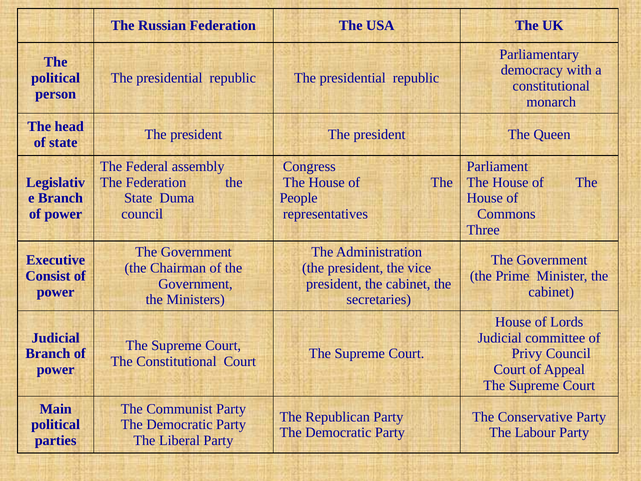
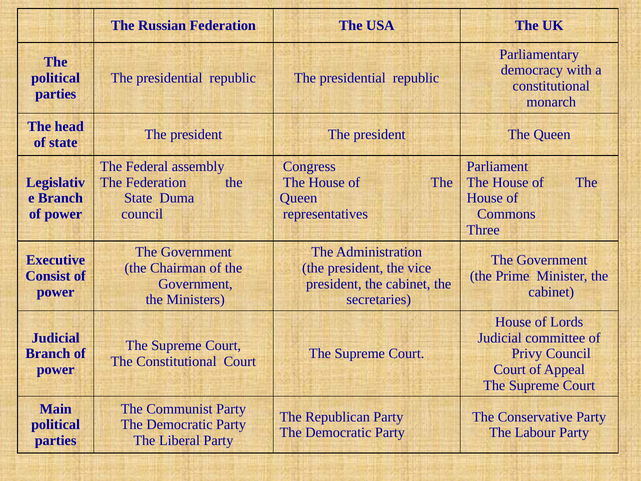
person at (56, 94): person -> parties
People at (299, 198): People -> Queen
